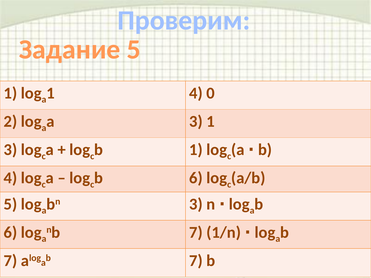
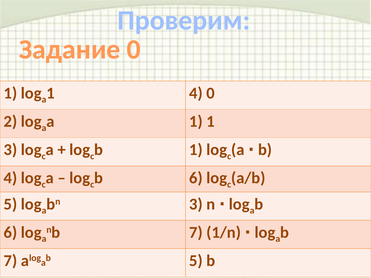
Задание 5: 5 -> 0
3 at (196, 122): 3 -> 1
7 at (196, 261): 7 -> 5
